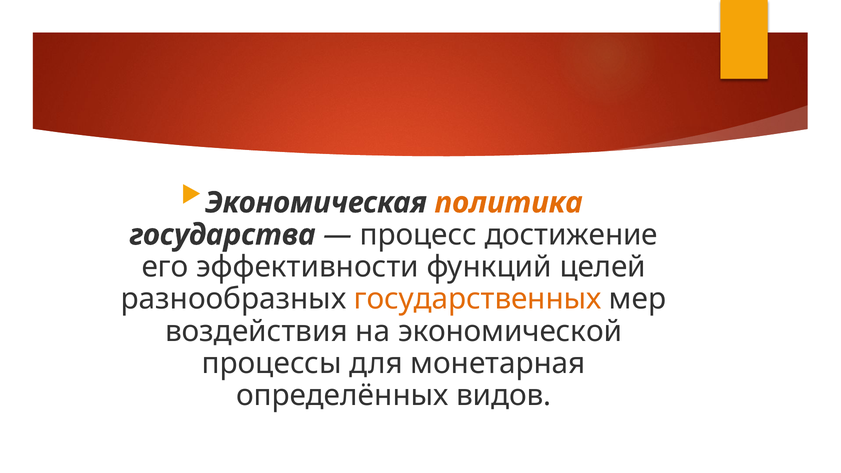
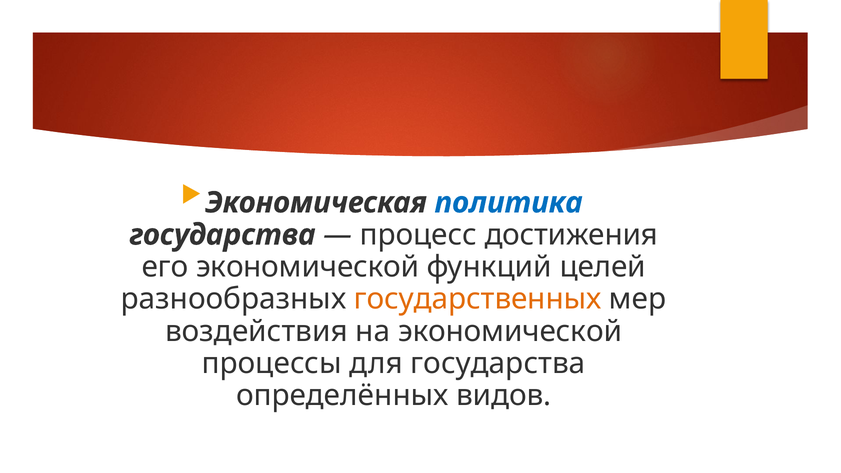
политика colour: orange -> blue
достижение: достижение -> достижения
его эффективности: эффективности -> экономической
для монетарная: монетарная -> государства
